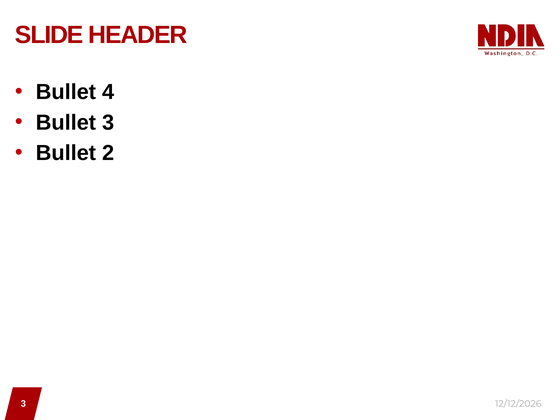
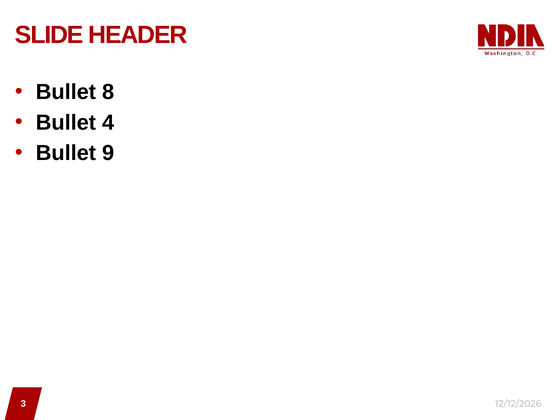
4: 4 -> 8
Bullet 3: 3 -> 4
2: 2 -> 9
